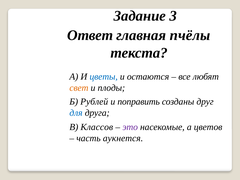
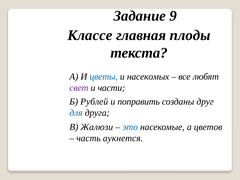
3: 3 -> 9
Ответ: Ответ -> Классе
пчёлы: пчёлы -> плоды
остаются: остаются -> насекомых
свет colour: orange -> purple
плоды: плоды -> части
Классов: Классов -> Жалюзи
это colour: purple -> blue
